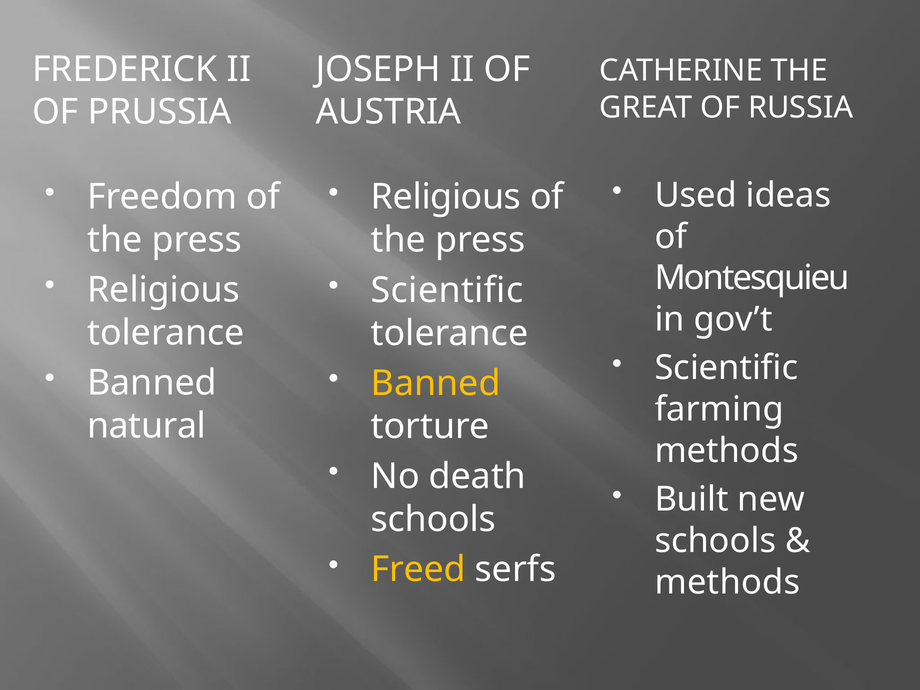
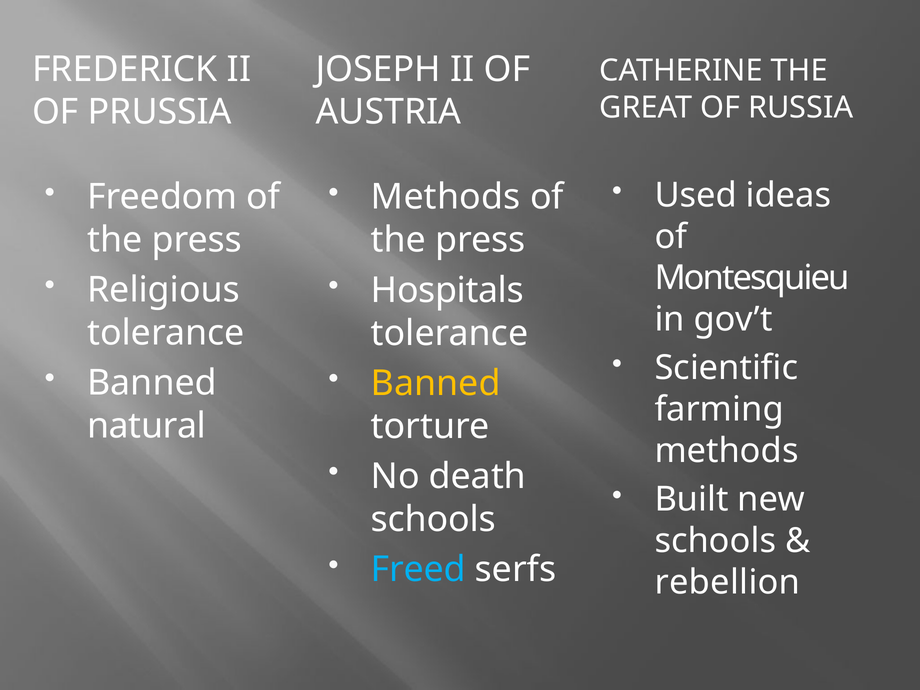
Religious at (446, 197): Religious -> Methods
Scientific at (447, 290): Scientific -> Hospitals
Freed colour: yellow -> light blue
methods at (727, 582): methods -> rebellion
